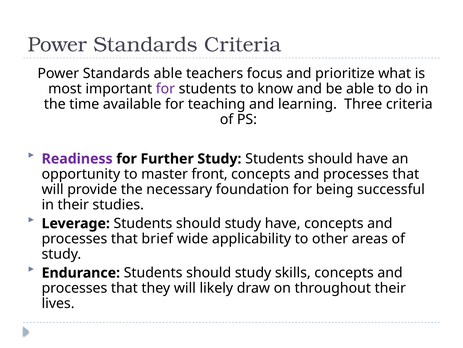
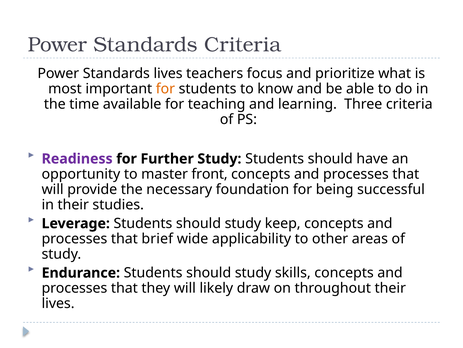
Standards able: able -> lives
for at (165, 89) colour: purple -> orange
study have: have -> keep
